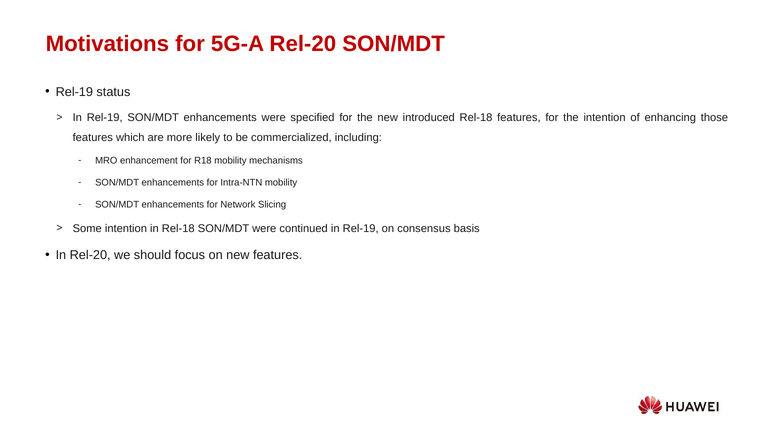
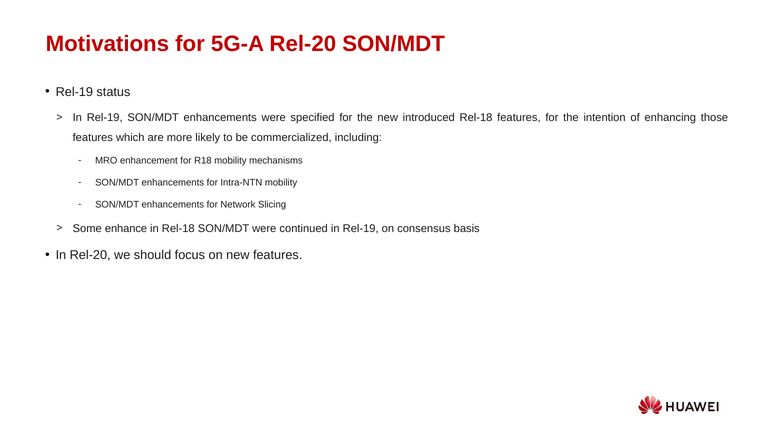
Some intention: intention -> enhance
